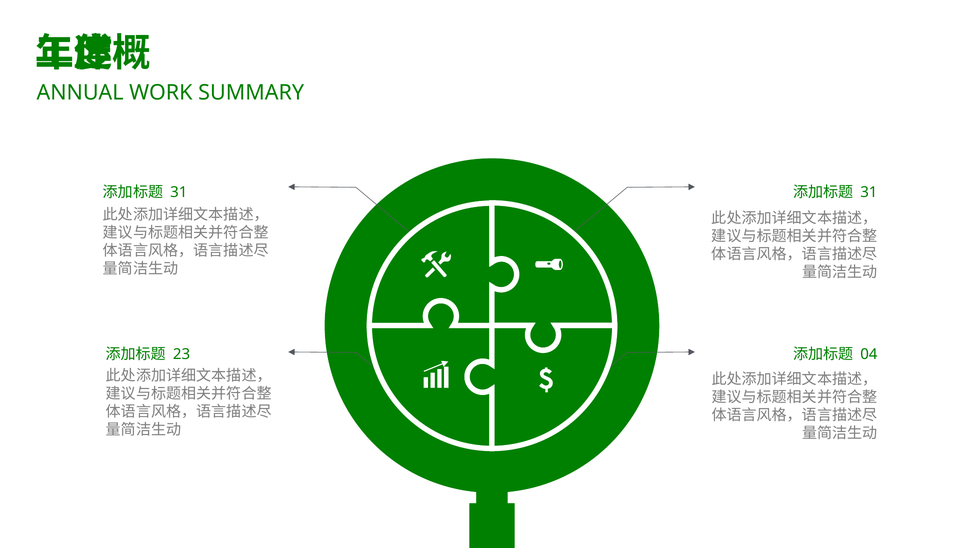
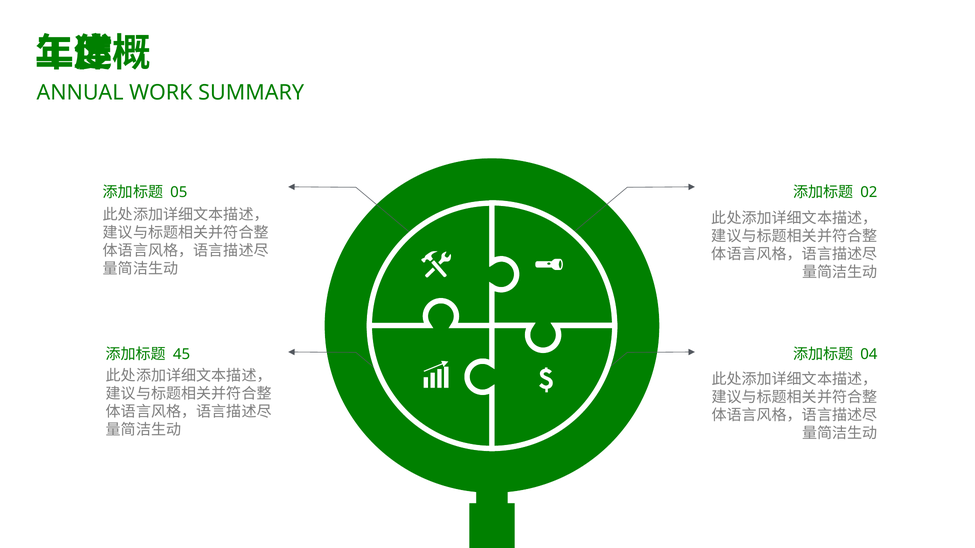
31 at (179, 192): 31 -> 05
31 at (869, 192): 31 -> 02
23: 23 -> 45
